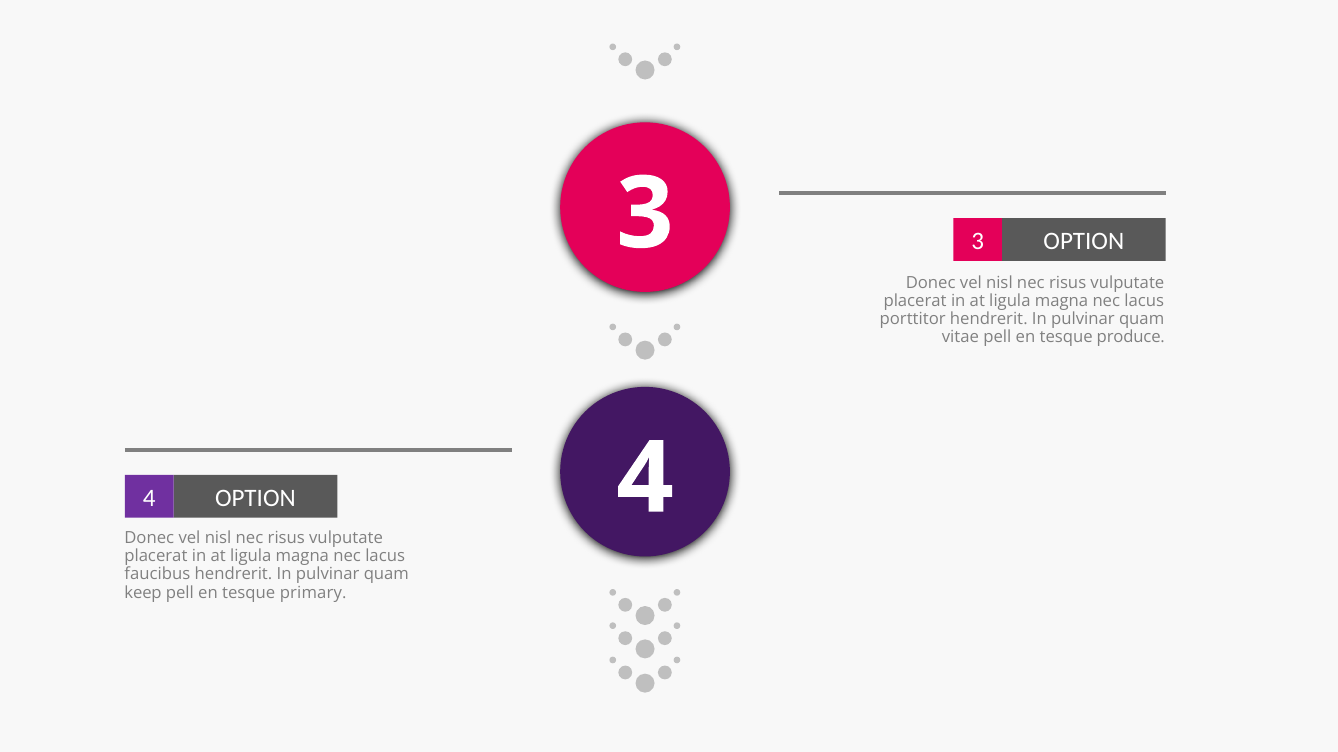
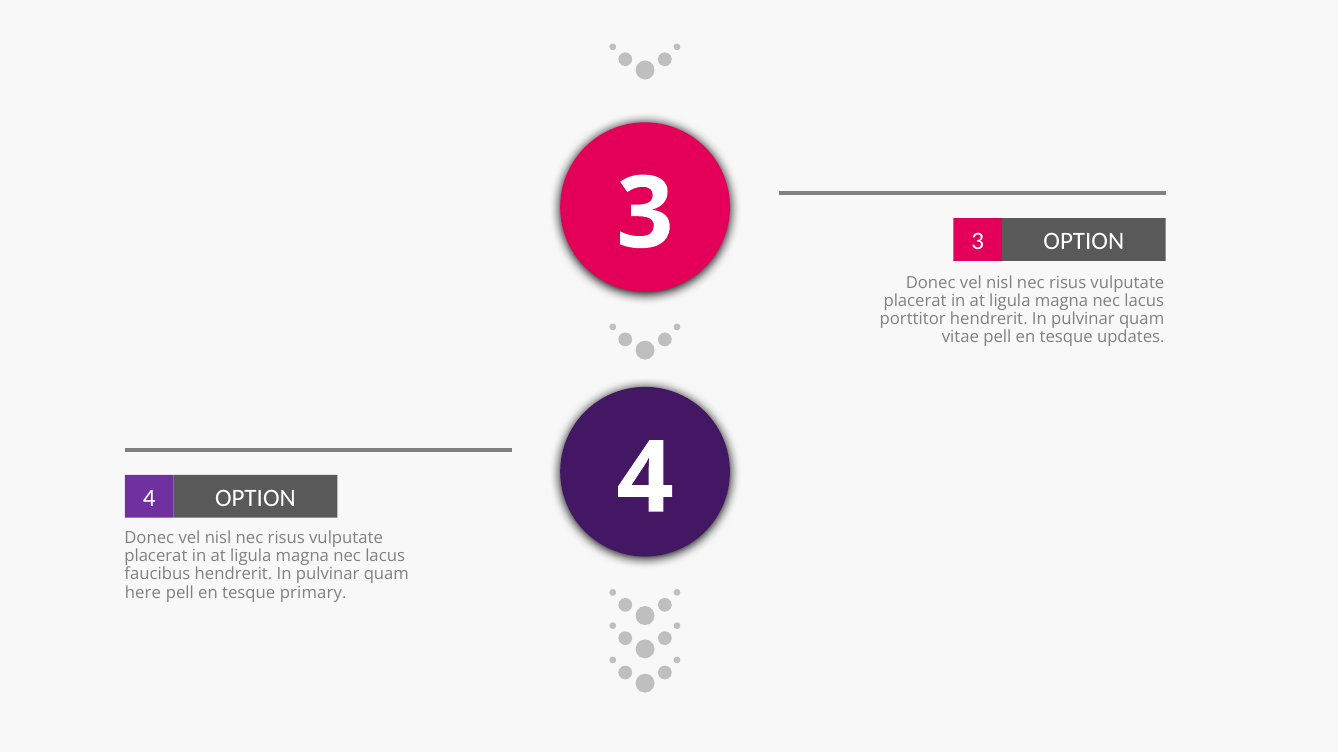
produce: produce -> updates
keep: keep -> here
